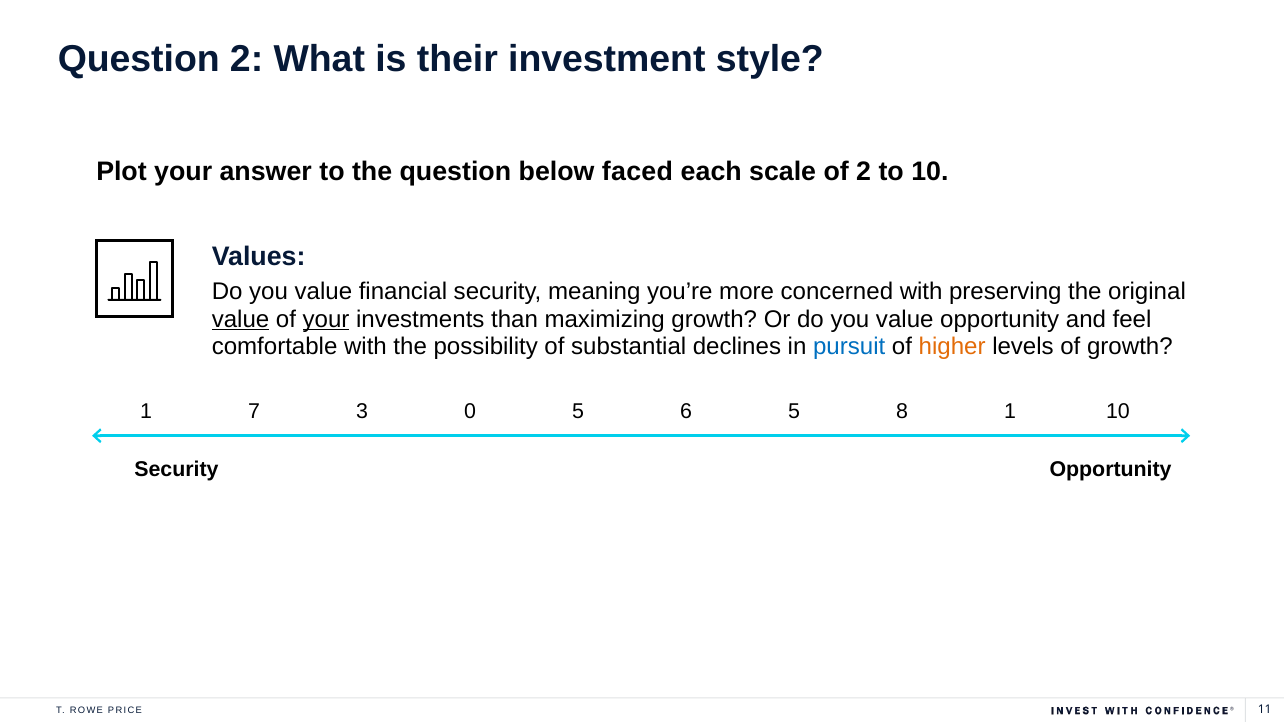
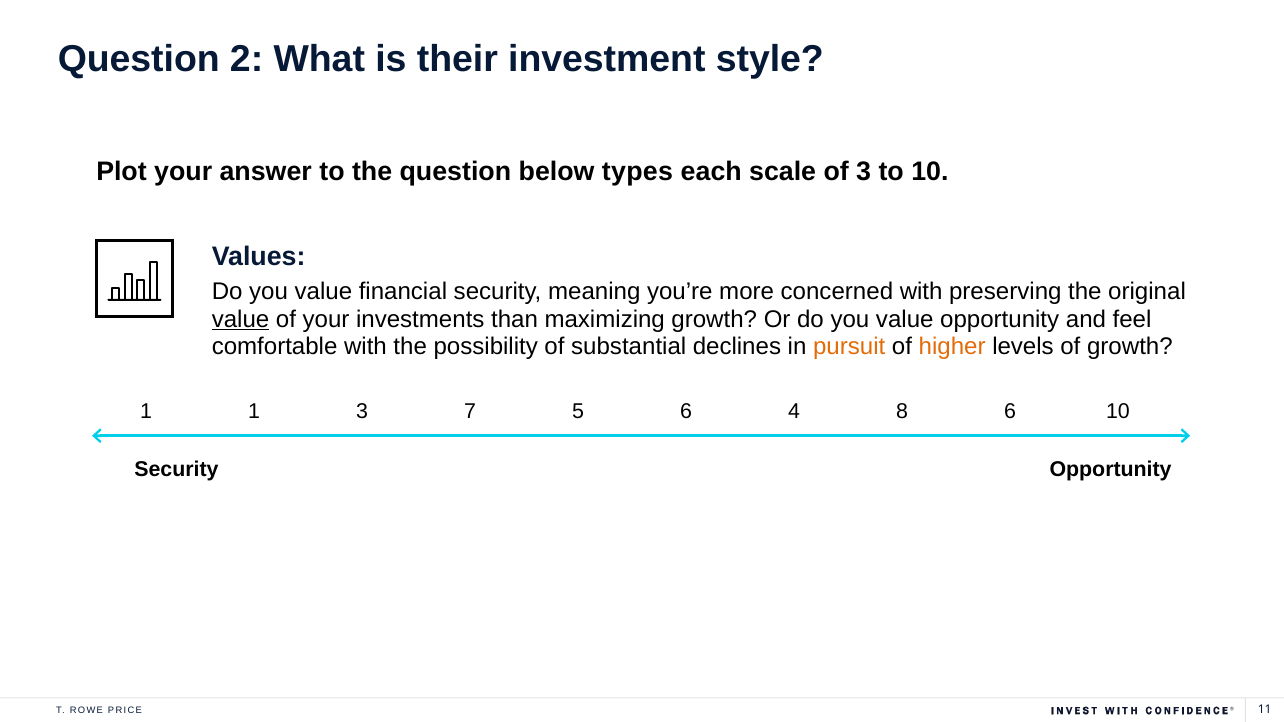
faced: faced -> types
of 2: 2 -> 3
your at (326, 319) underline: present -> none
pursuit colour: blue -> orange
1 7: 7 -> 1
0: 0 -> 7
6 5: 5 -> 4
8 1: 1 -> 6
